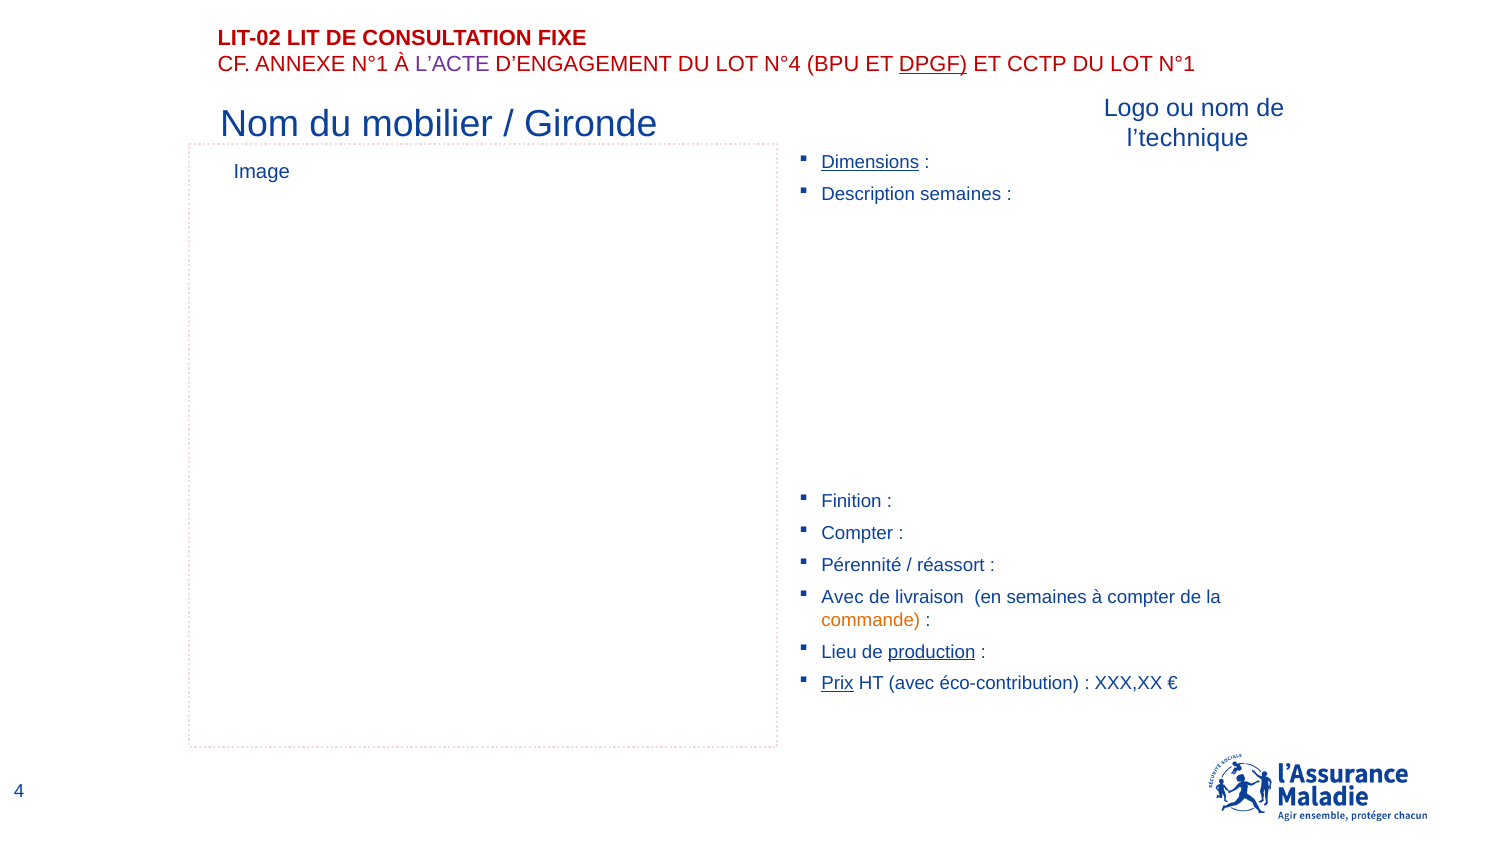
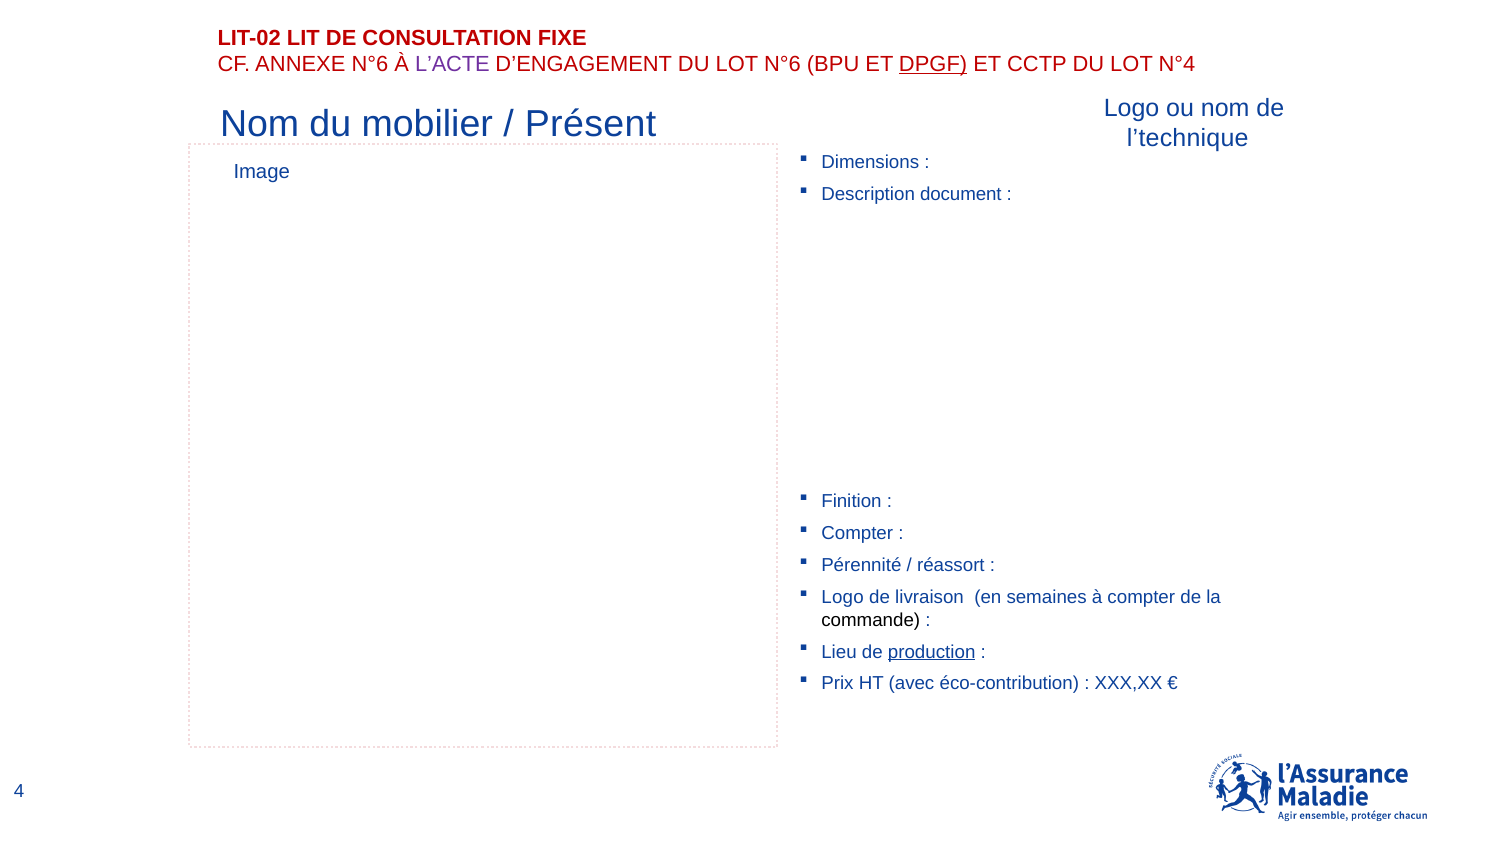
ANNEXE N°1: N°1 -> N°6
LOT N°4: N°4 -> N°6
LOT N°1: N°1 -> N°4
Gironde: Gironde -> Présent
Dimensions underline: present -> none
Description semaines: semaines -> document
Avec at (843, 598): Avec -> Logo
commande colour: orange -> black
Prix underline: present -> none
